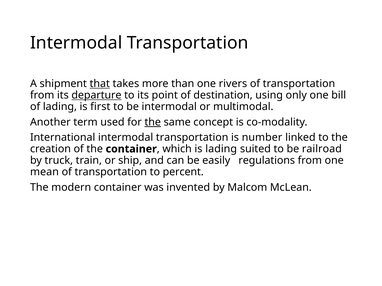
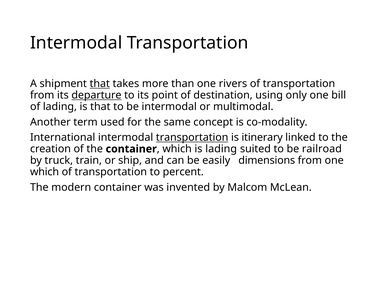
is first: first -> that
the at (153, 122) underline: present -> none
transportation at (192, 138) underline: none -> present
number: number -> itinerary
regulations: regulations -> dimensions
mean at (44, 172): mean -> which
